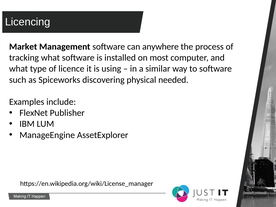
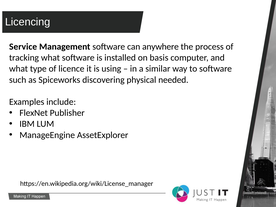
Market: Market -> Service
most: most -> basis
